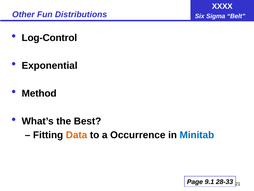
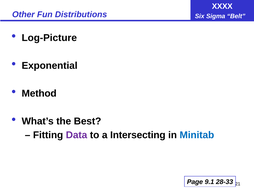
Log-Control: Log-Control -> Log-Picture
Data colour: orange -> purple
Occurrence: Occurrence -> Intersecting
